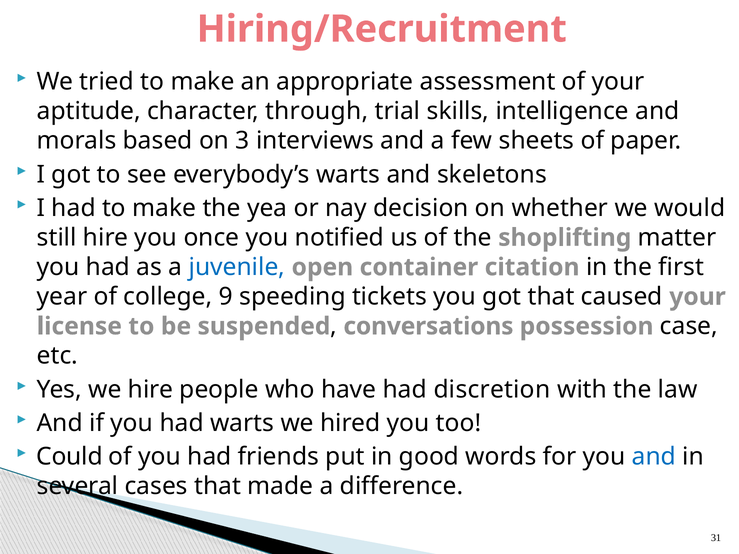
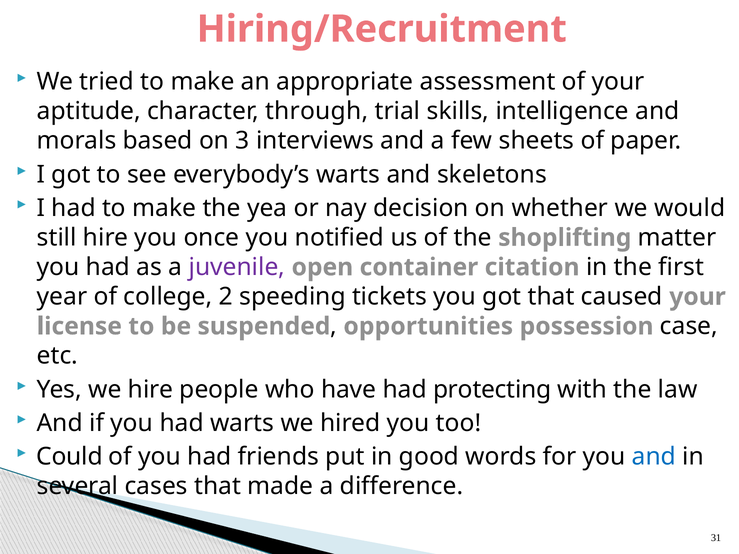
juvenile colour: blue -> purple
9: 9 -> 2
conversations: conversations -> opportunities
discretion: discretion -> protecting
